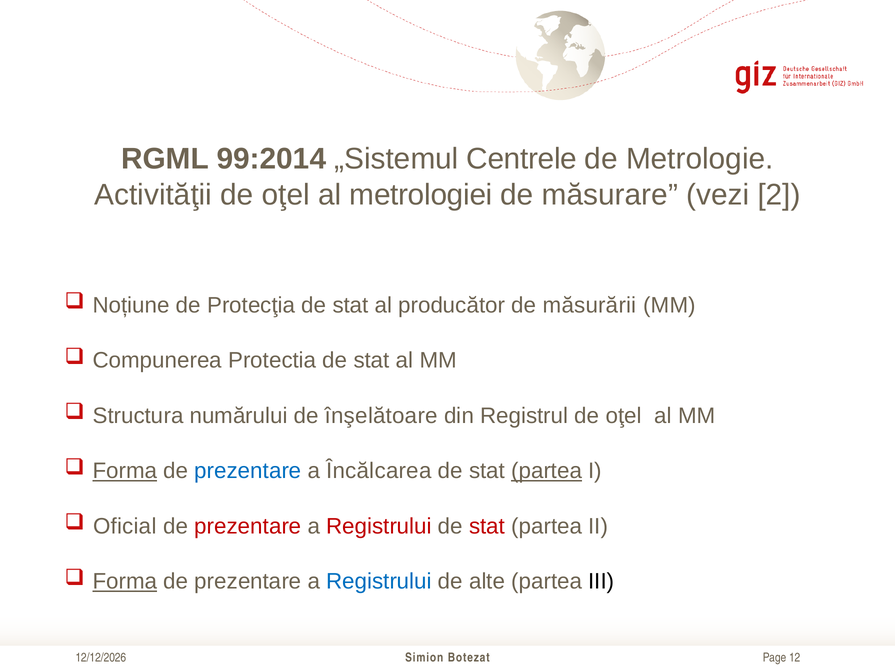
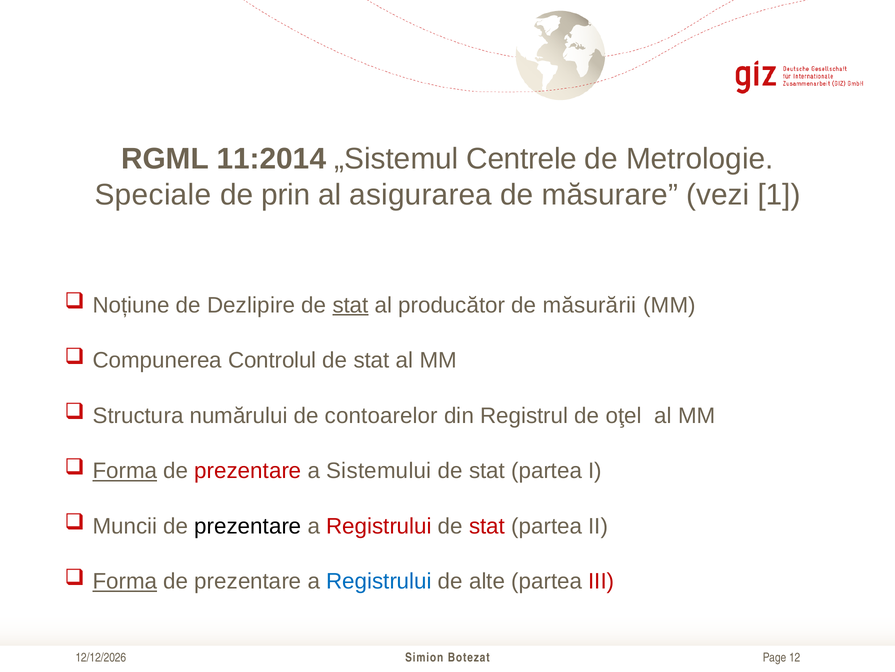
99:2014: 99:2014 -> 11:2014
Activităţii: Activităţii -> Speciale
oţel at (286, 195): oţel -> prin
metrologiei: metrologiei -> asigurarea
2: 2 -> 1
Protecţia: Protecţia -> Dezlipire
stat at (351, 305) underline: none -> present
Protectia: Protectia -> Controlul
înşelătoare: înşelătoare -> contoarelor
prezentare at (248, 470) colour: blue -> red
Încălcarea: Încălcarea -> Sistemului
partea at (547, 470) underline: present -> none
Oficial: Oficial -> Muncii
prezentare at (248, 526) colour: red -> black
III colour: black -> red
